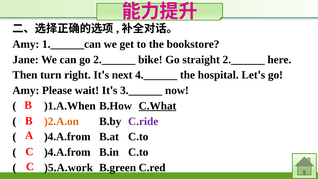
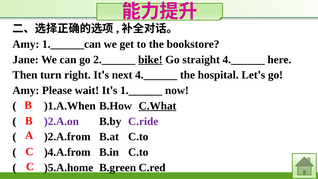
bike underline: none -> present
straight 2.______: 2.______ -> 4.______
3.______: 3.______ -> 1.______
)2.A.on colour: orange -> purple
)4.A.from at (67, 137): )4.A.from -> )2.A.from
)5.A.work: )5.A.work -> )5.A.home
